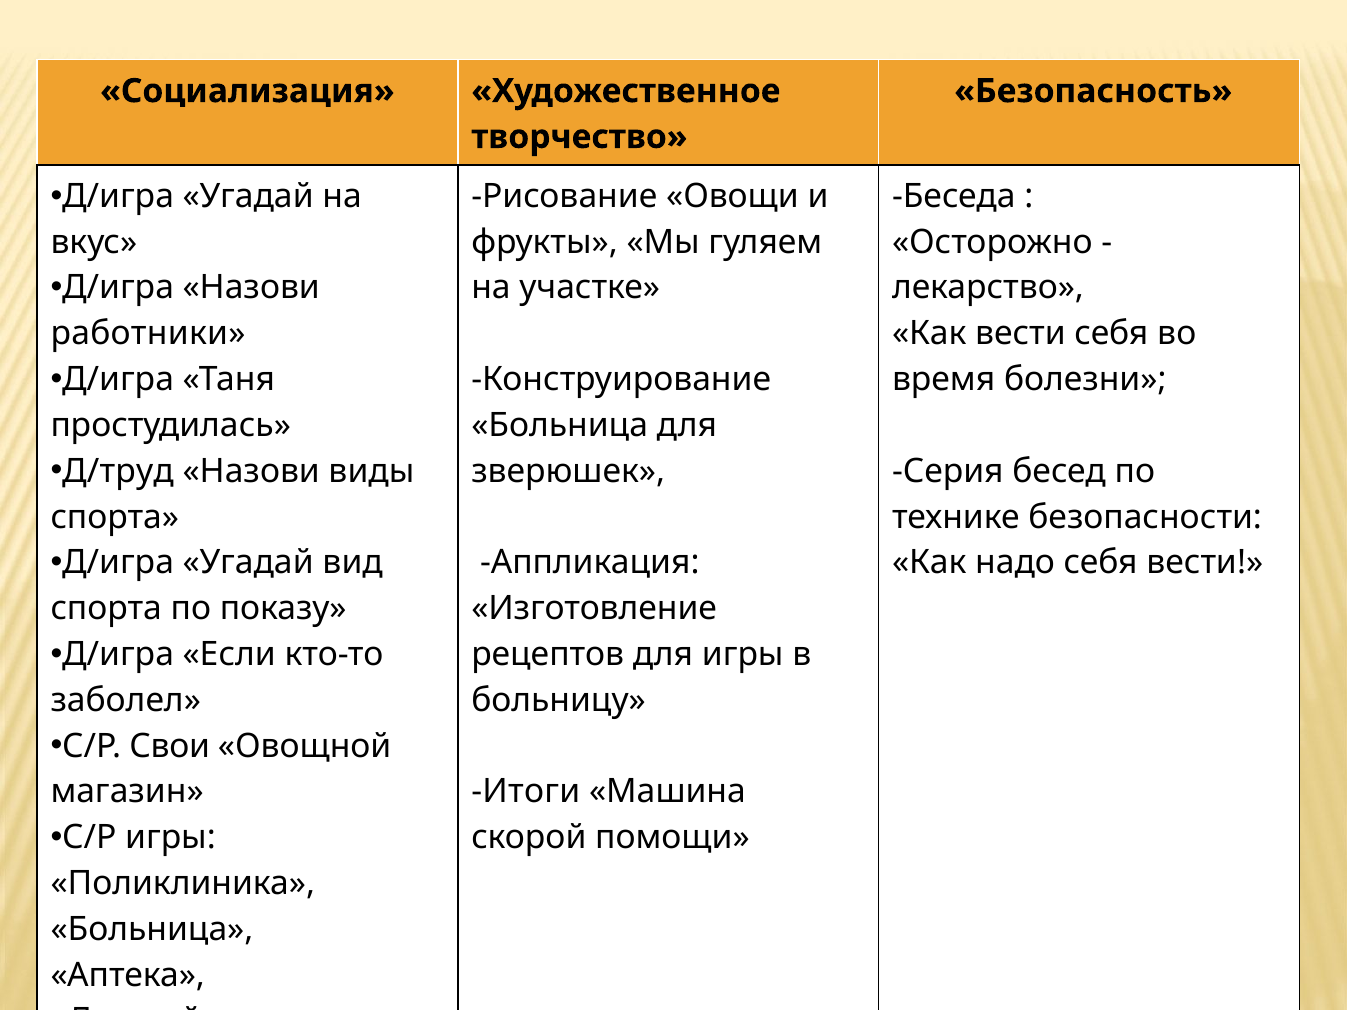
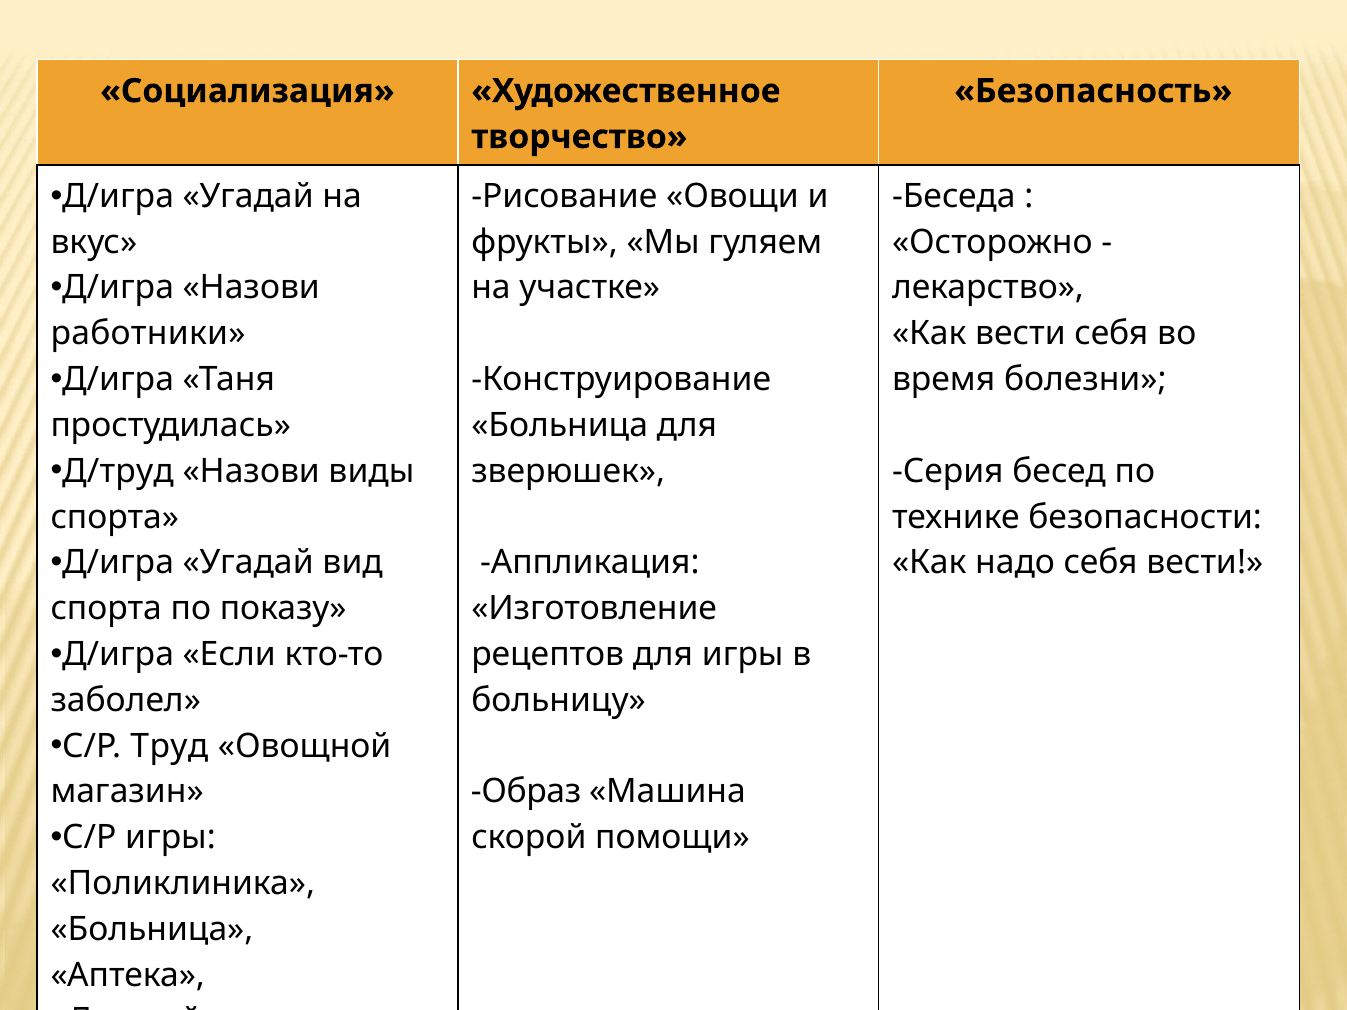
Свои: Свои -> Труд
Итоги: Итоги -> Образ
